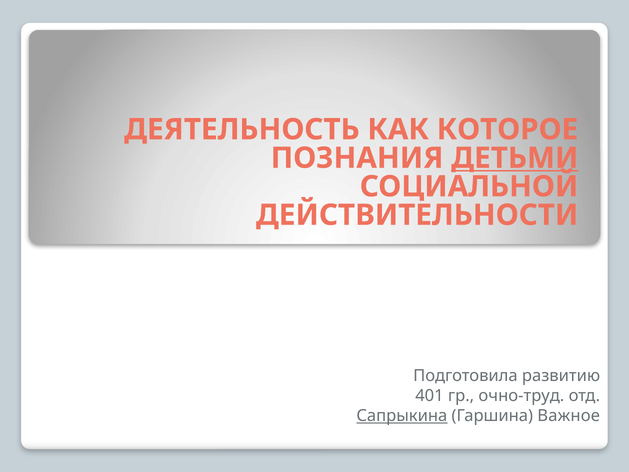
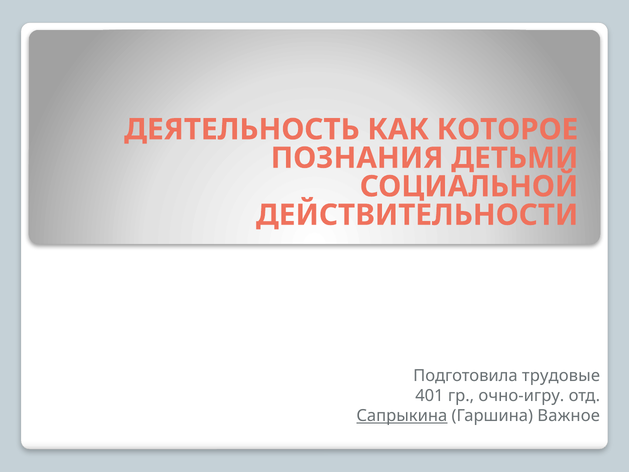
ДЕТЬМИ underline: present -> none
развитию: развитию -> трудовые
очно-труд: очно-труд -> очно-игру
